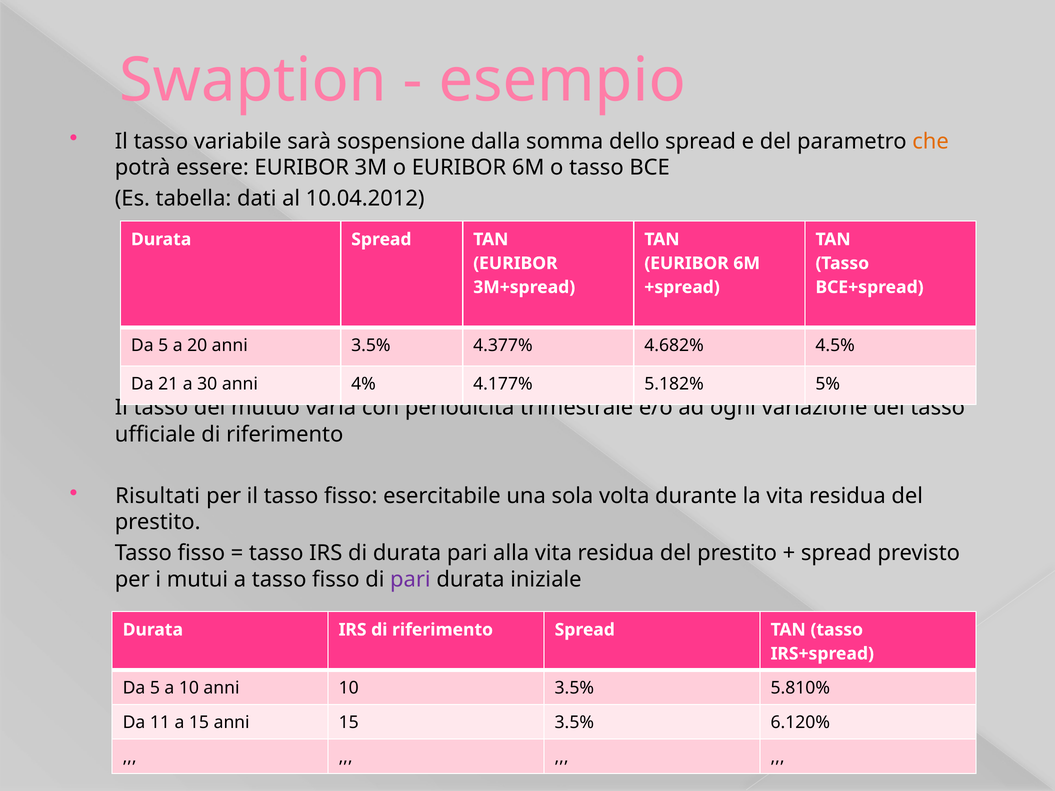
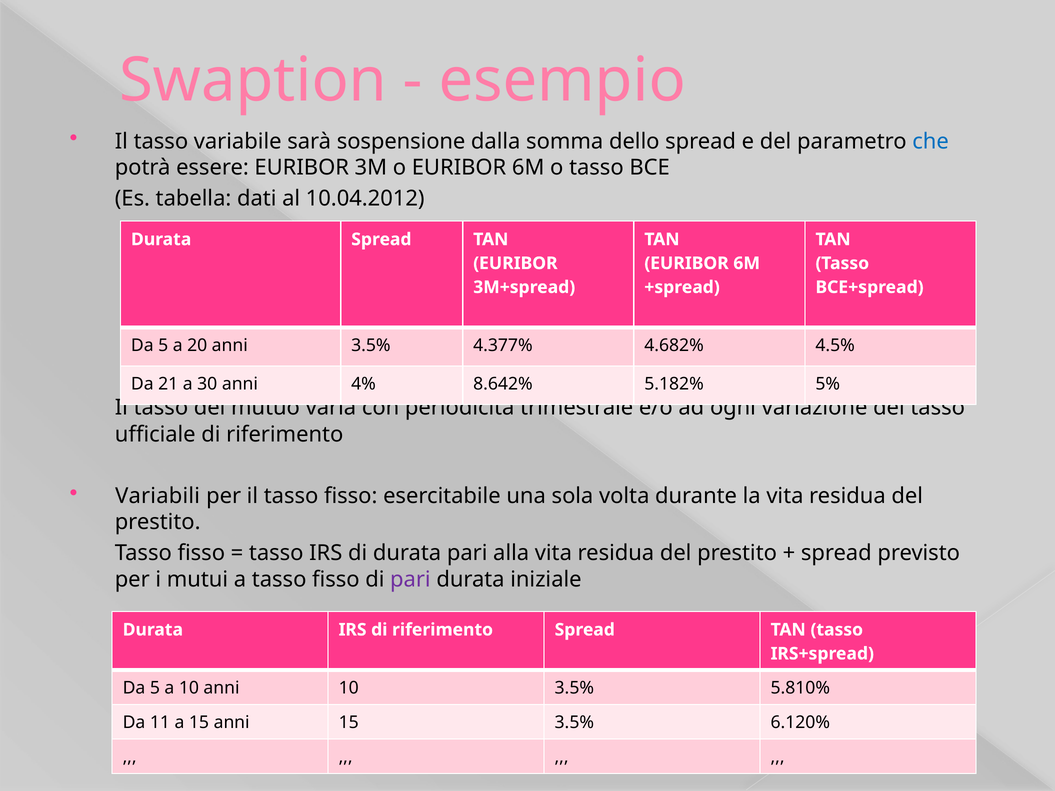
che colour: orange -> blue
4.177%: 4.177% -> 8.642%
Risultati: Risultati -> Variabili
